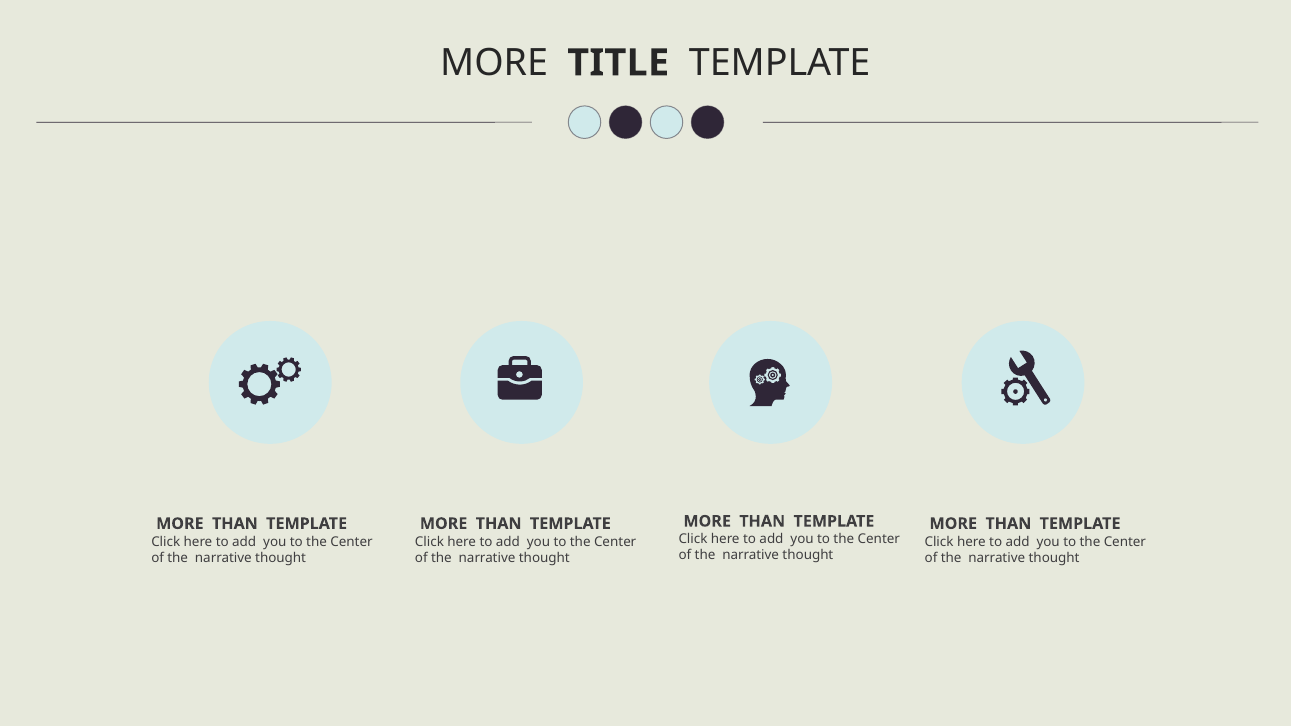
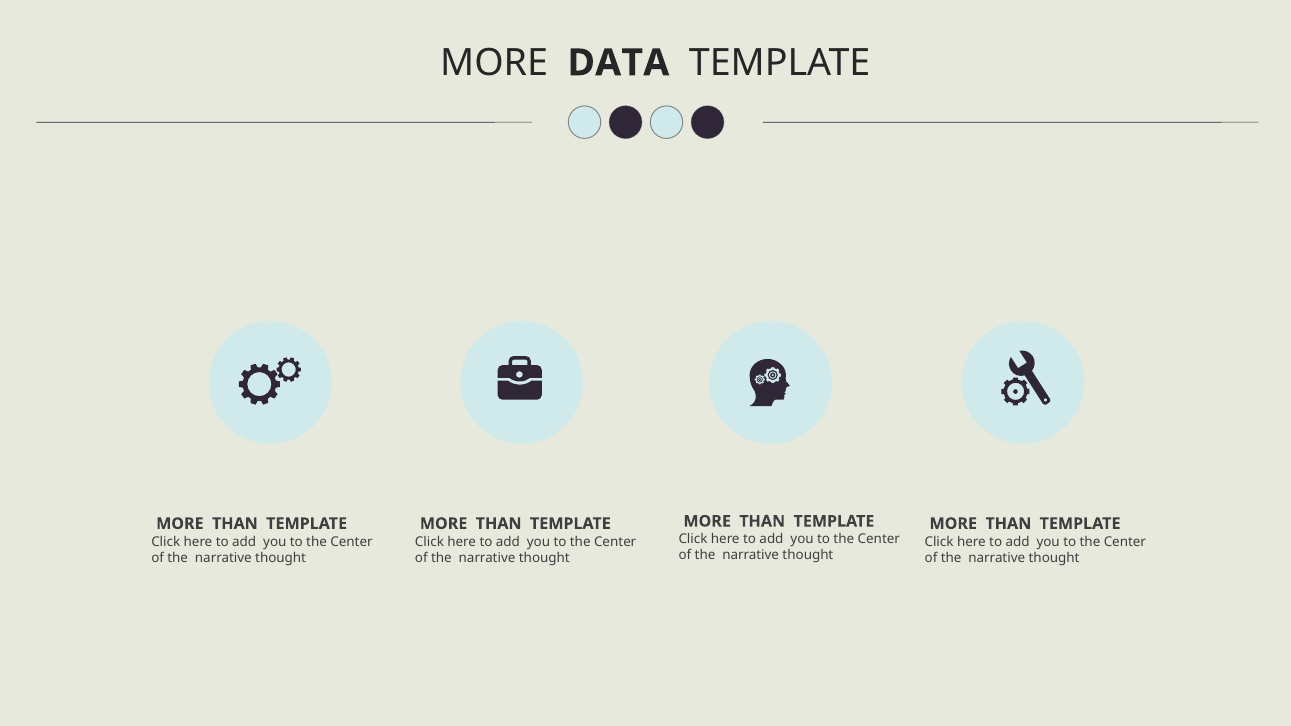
TITLE: TITLE -> DATA
